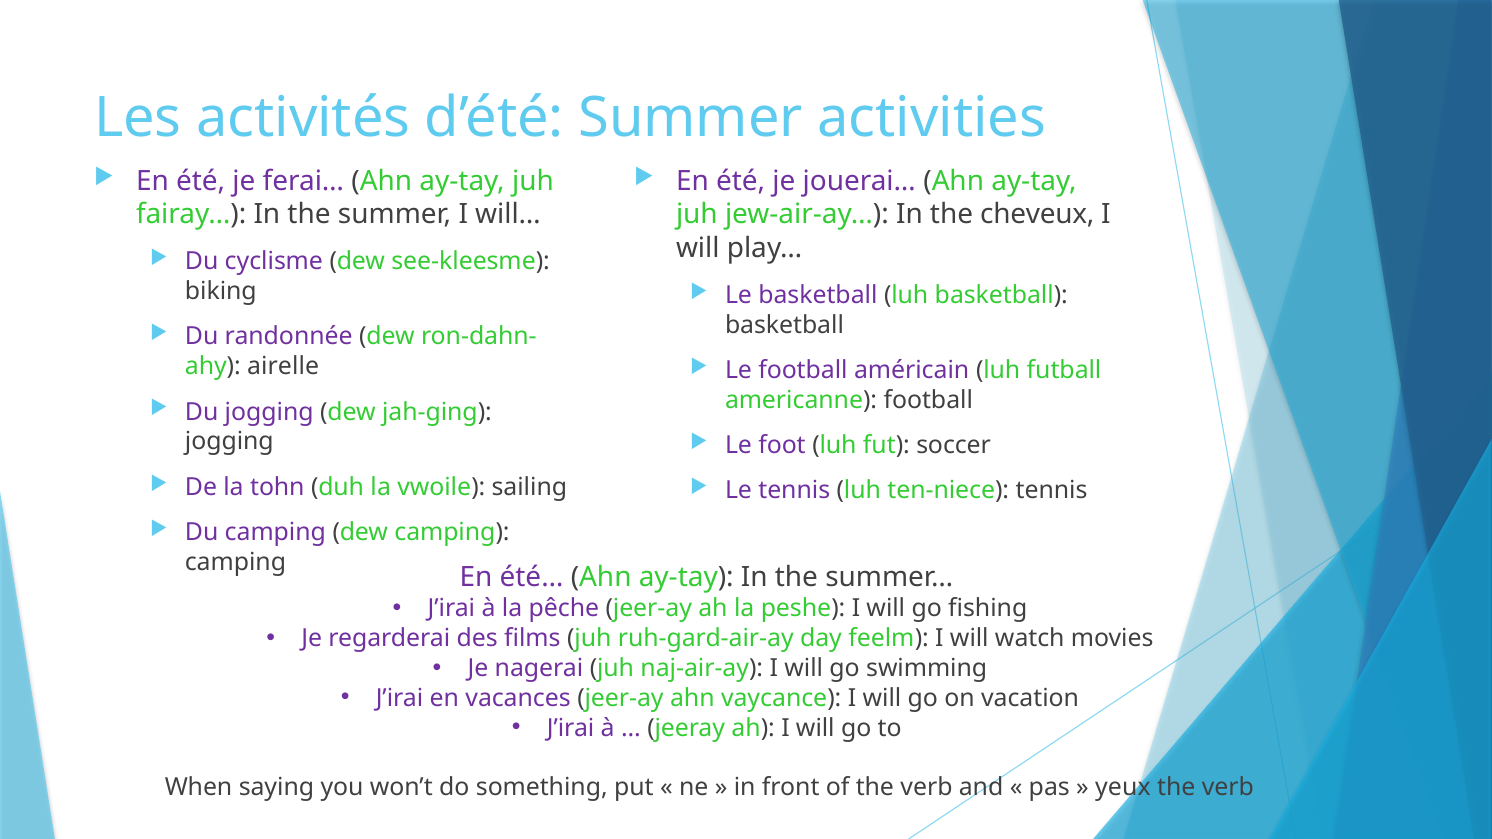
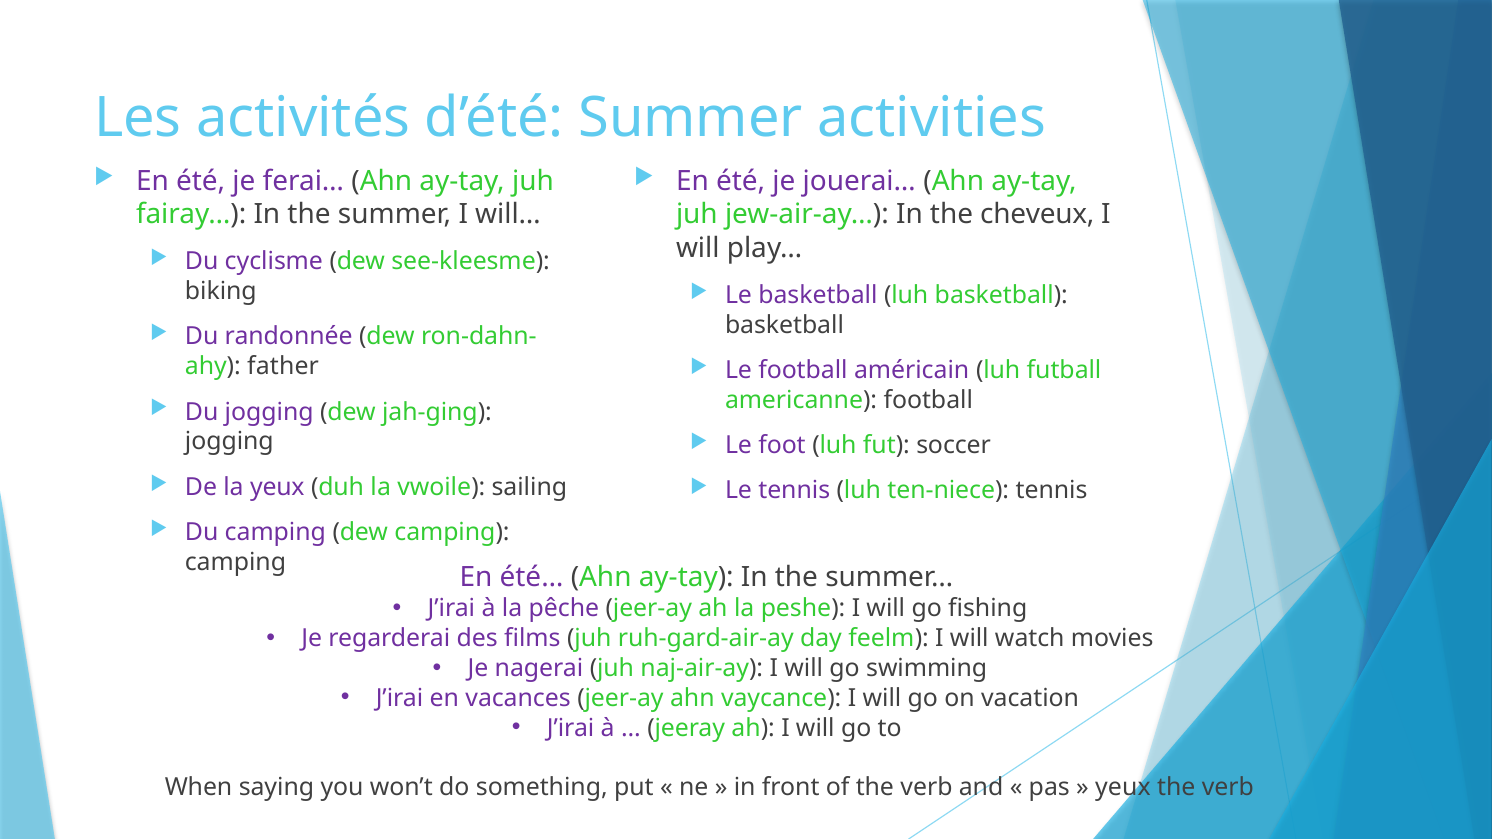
airelle: airelle -> father
la tohn: tohn -> yeux
